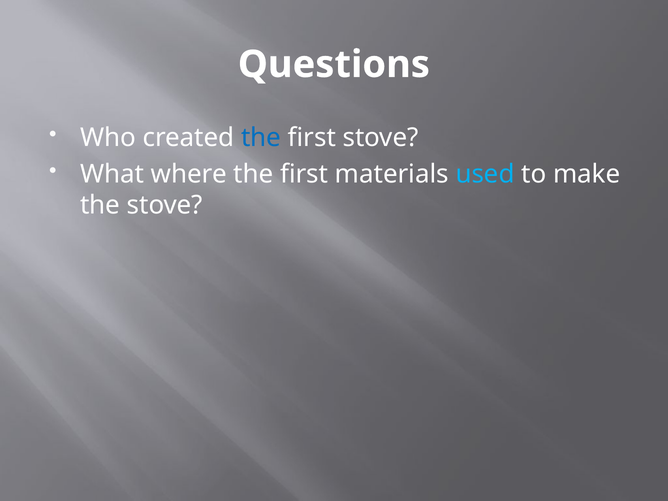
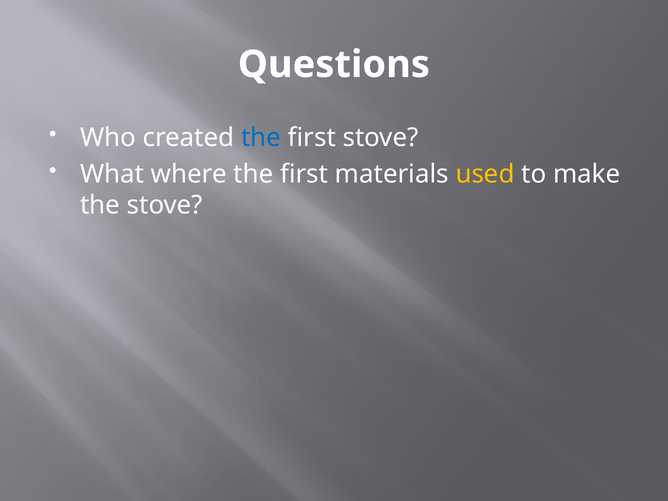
used colour: light blue -> yellow
